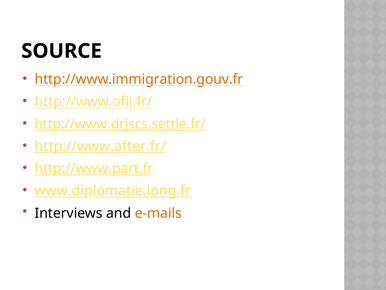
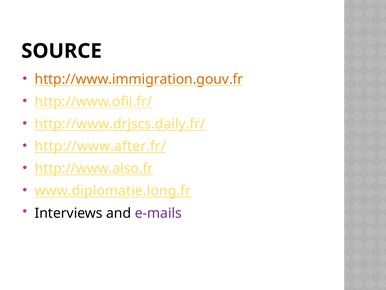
http://www.drjscs.settle.fr/: http://www.drjscs.settle.fr/ -> http://www.drjscs.daily.fr/
http://www.part.fr: http://www.part.fr -> http://www.also.fr
e-mails colour: orange -> purple
